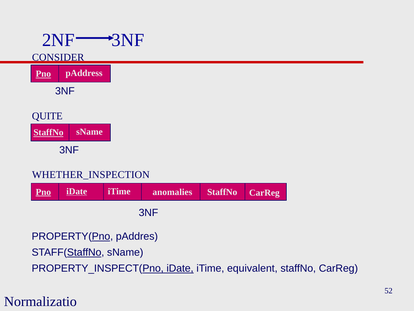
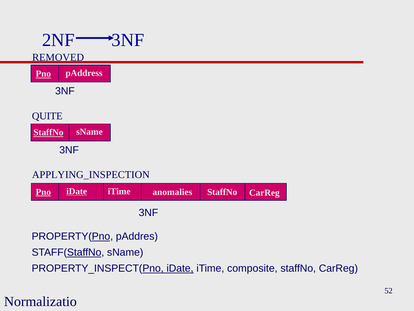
CONSIDER: CONSIDER -> REMOVED
WHETHER_INSPECTION: WHETHER_INSPECTION -> APPLYING_INSPECTION
equivalent: equivalent -> composite
